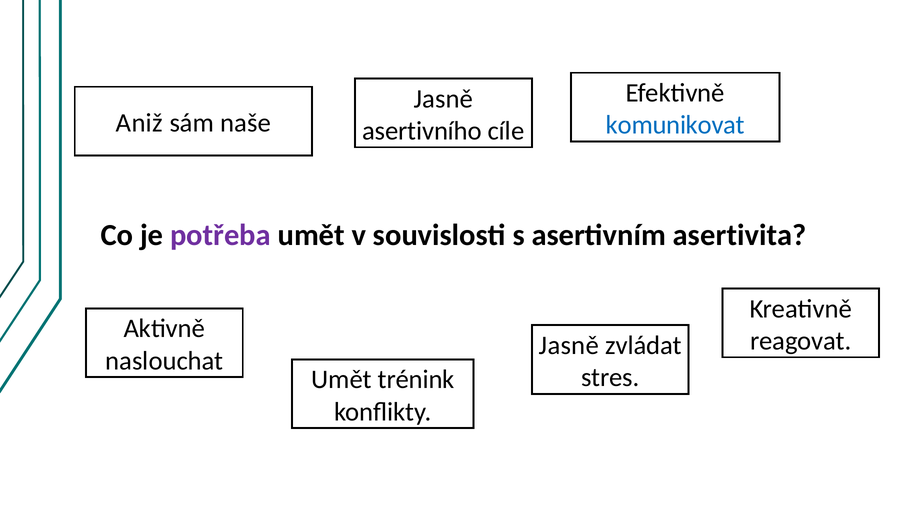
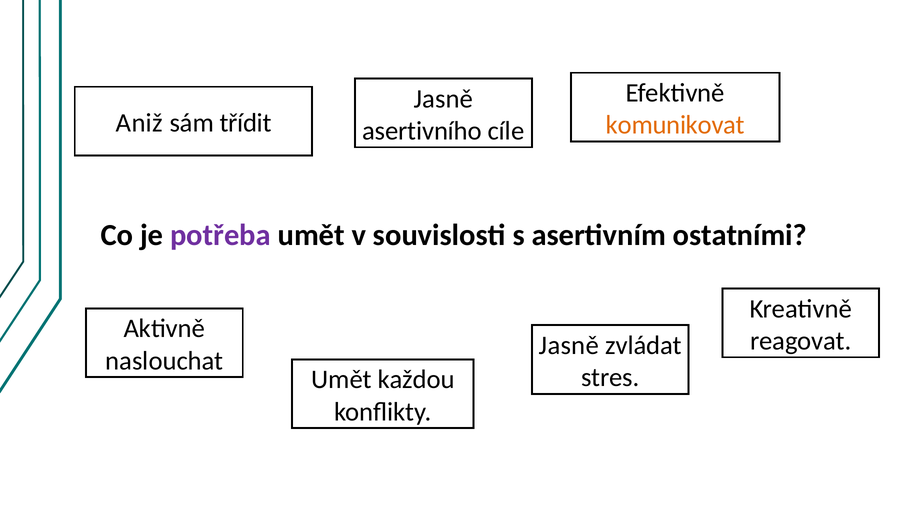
naše: naše -> třídit
komunikovat colour: blue -> orange
asertivita: asertivita -> ostatními
trénink: trénink -> každou
